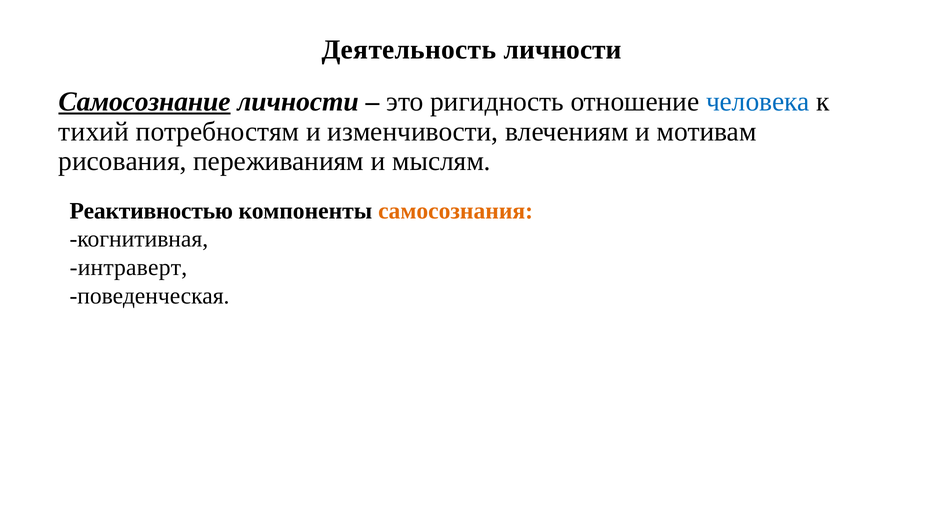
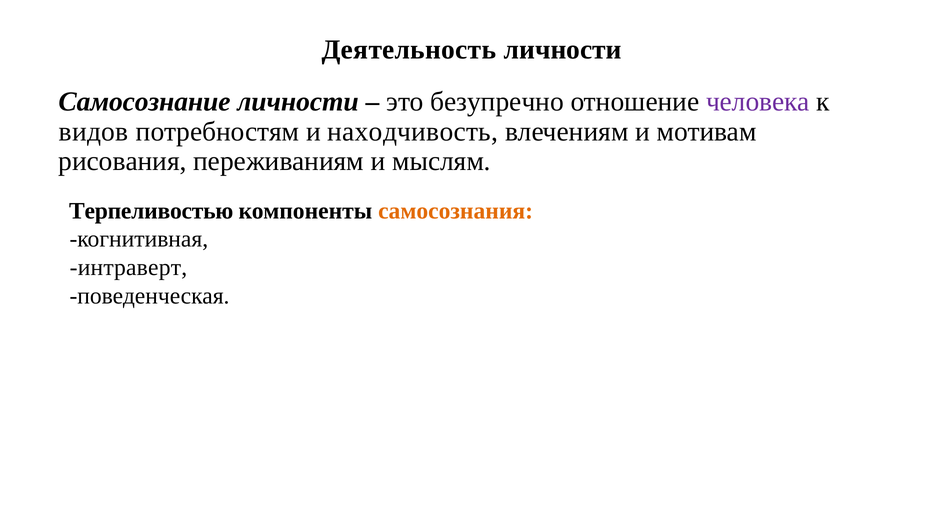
Самосознание underline: present -> none
ригидность: ригидность -> безупречно
человека colour: blue -> purple
тихий: тихий -> видов
изменчивости: изменчивости -> находчивость
Реактивностью: Реактивностью -> Терпеливостью
